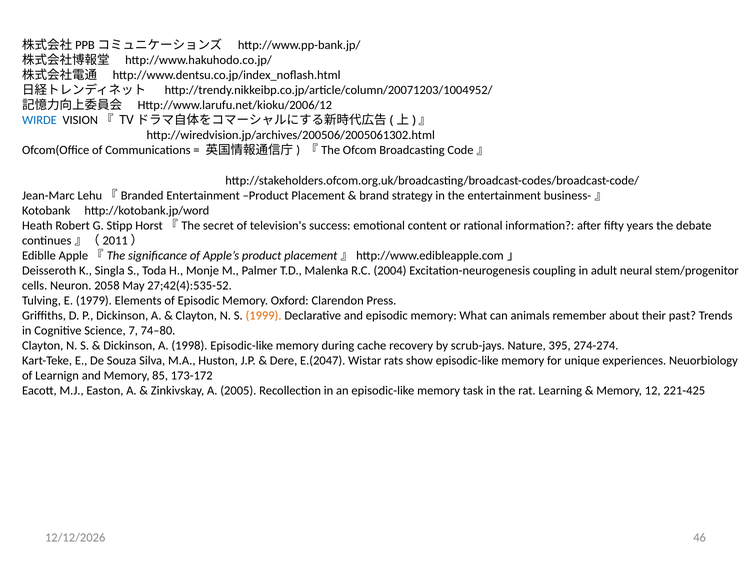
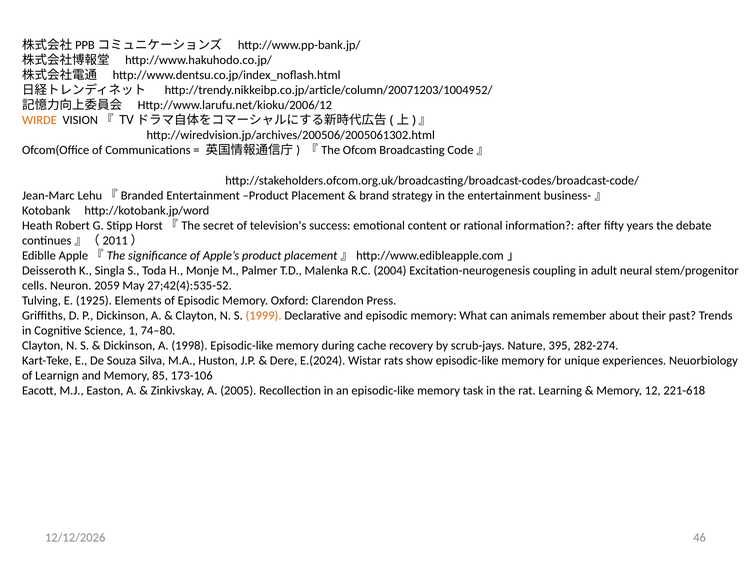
WIRDE colour: blue -> orange
2058: 2058 -> 2059
1979: 1979 -> 1925
7: 7 -> 1
274-274: 274-274 -> 282-274
E.(2047: E.(2047 -> E.(2024
173-172: 173-172 -> 173-106
221-425: 221-425 -> 221-618
